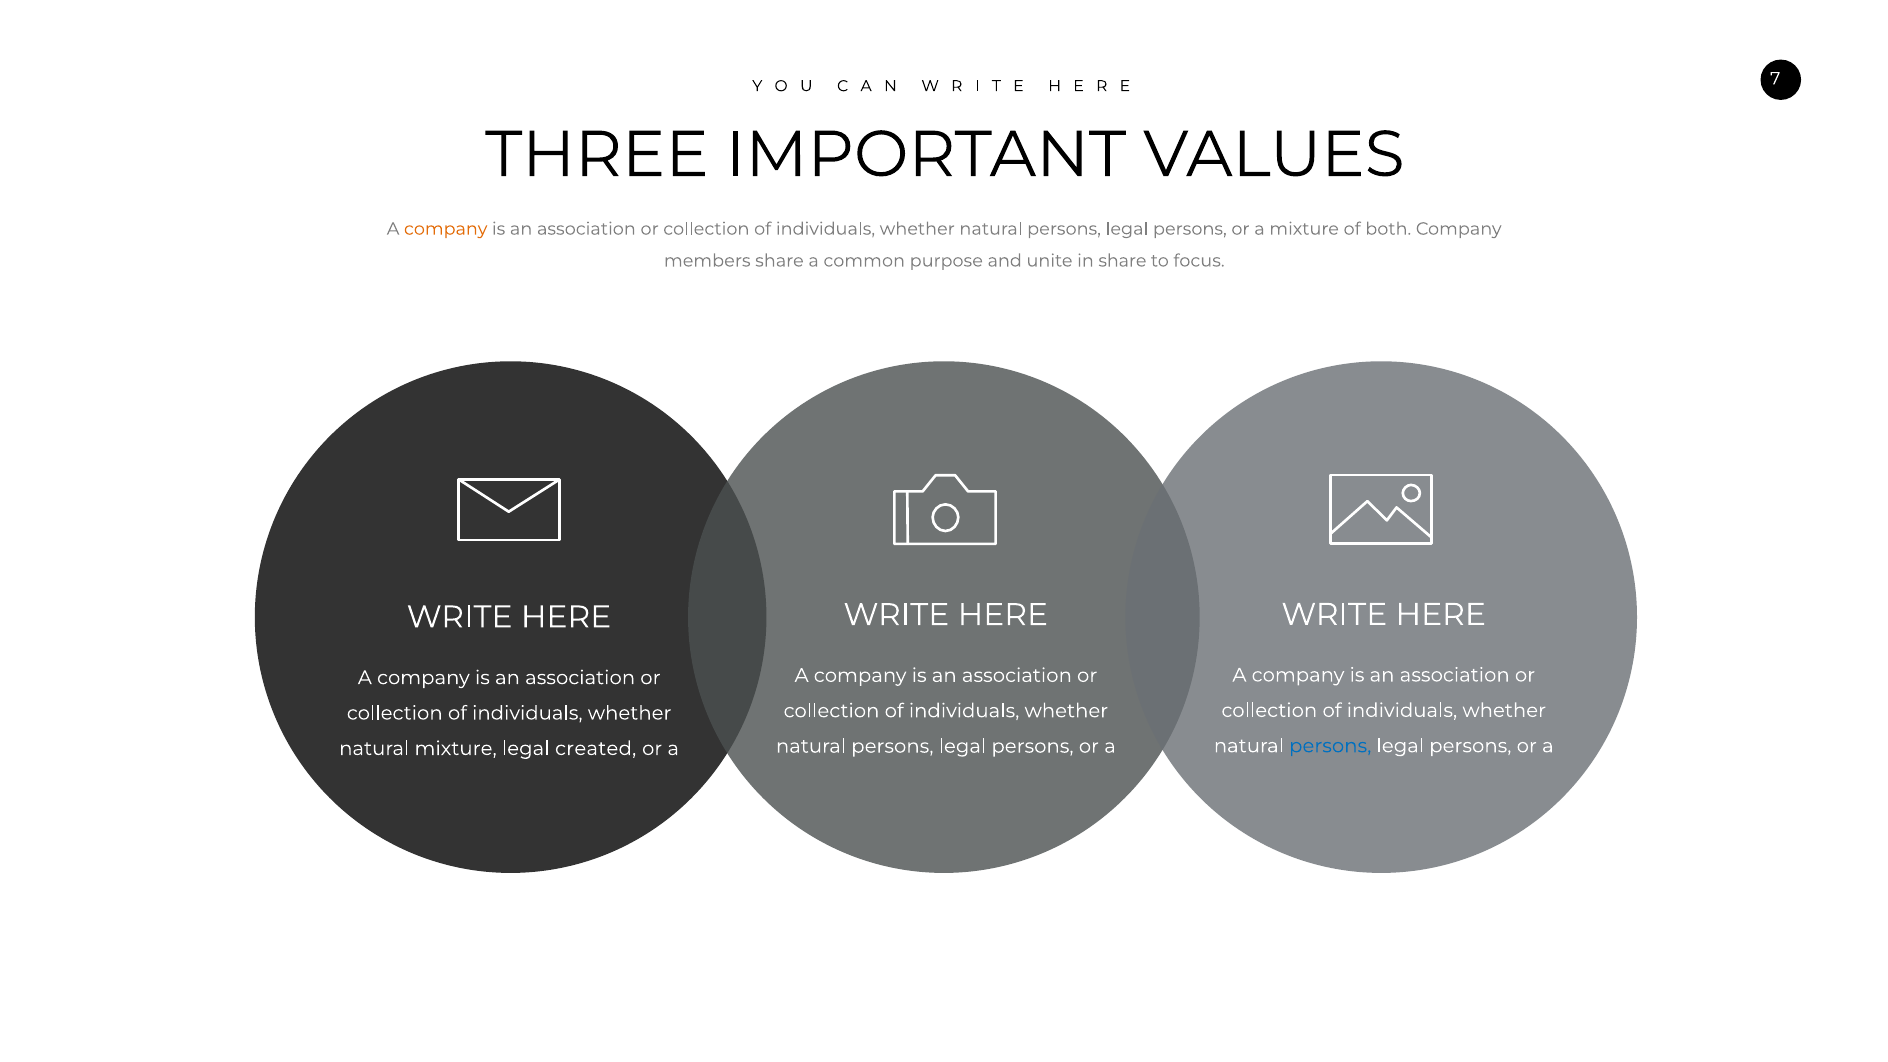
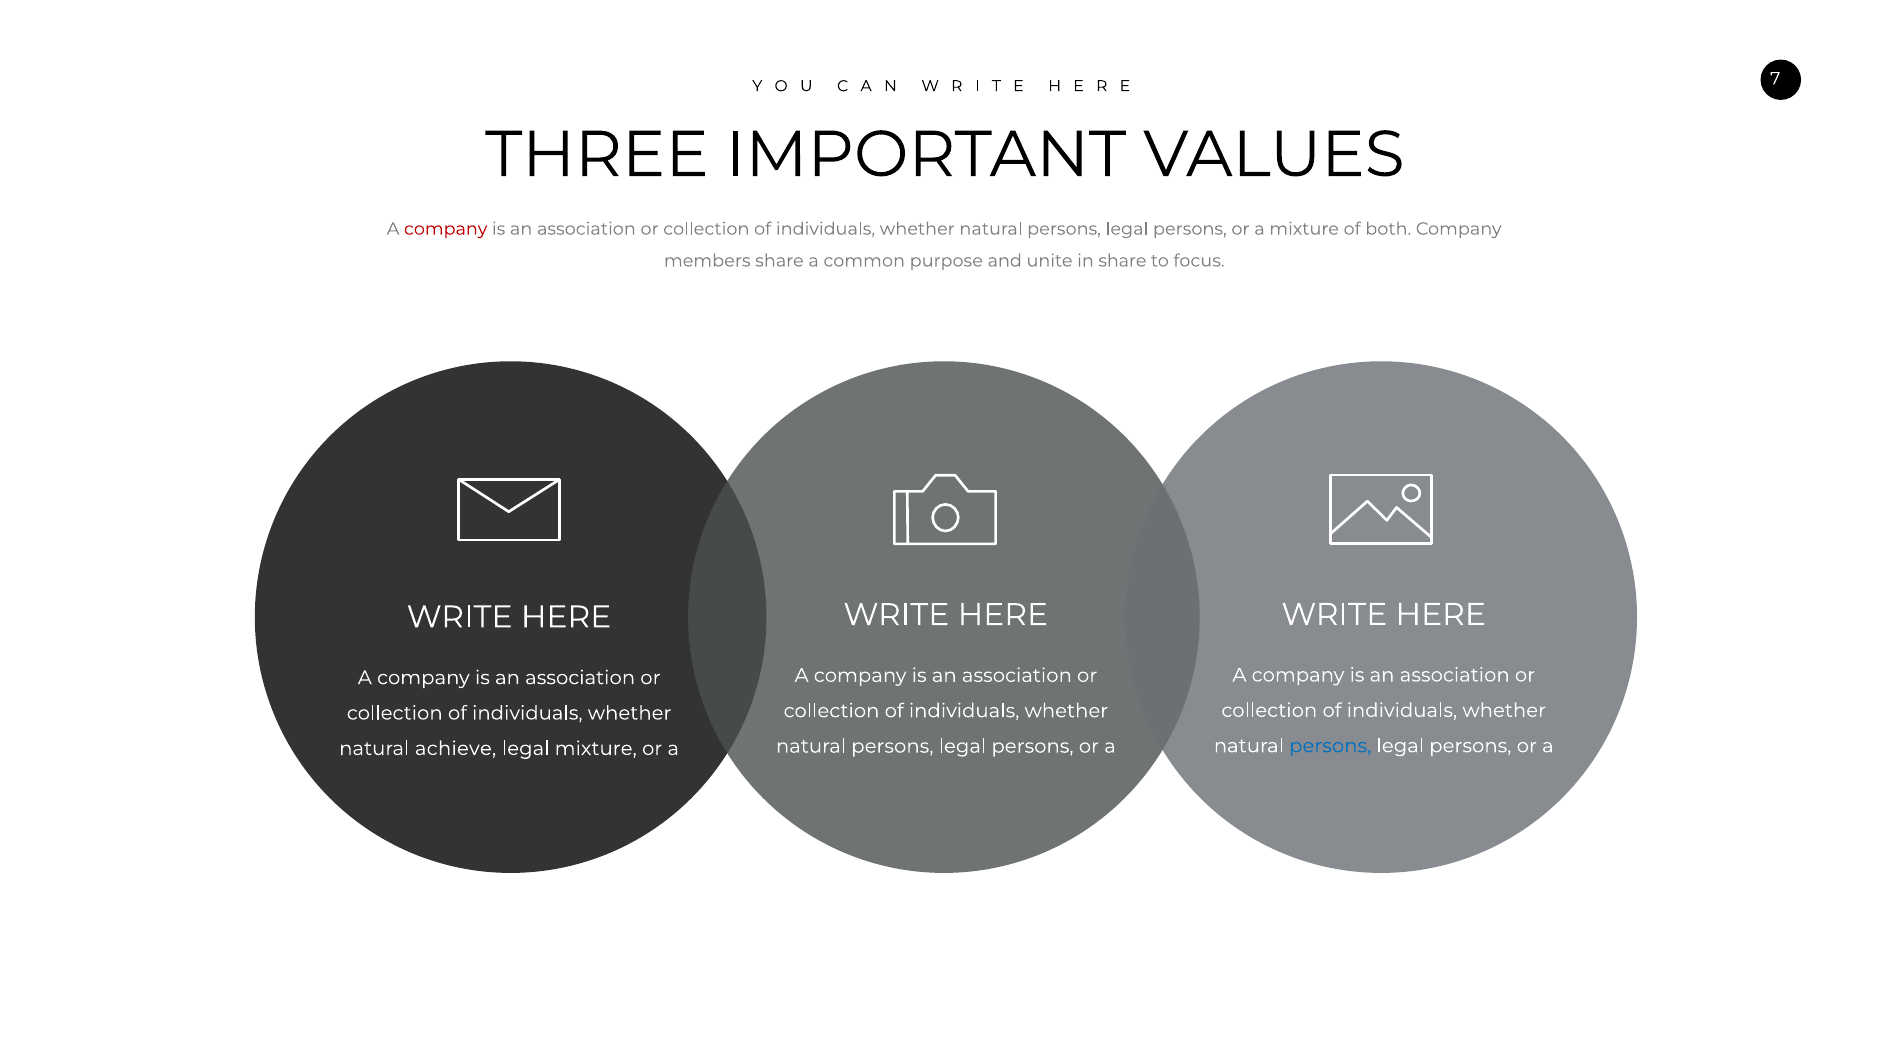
company at (446, 229) colour: orange -> red
natural mixture: mixture -> achieve
legal created: created -> mixture
